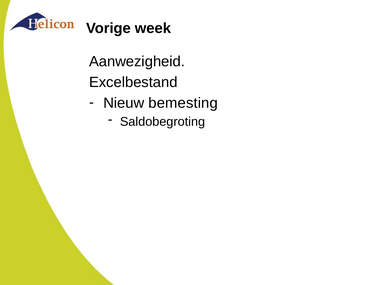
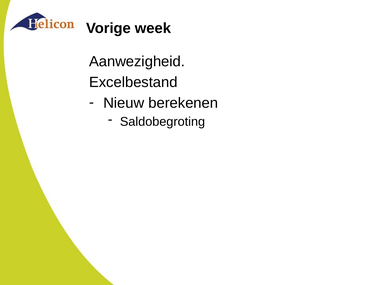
bemesting: bemesting -> berekenen
